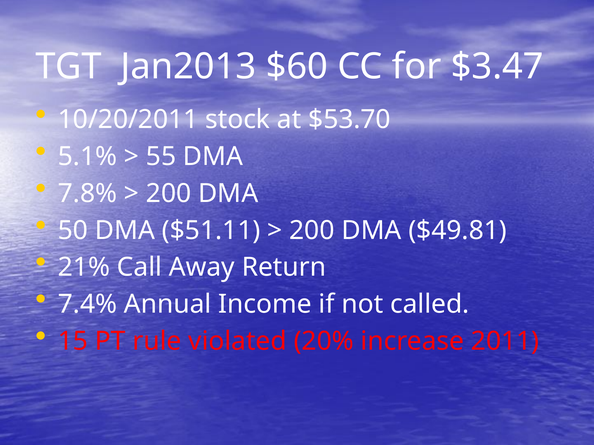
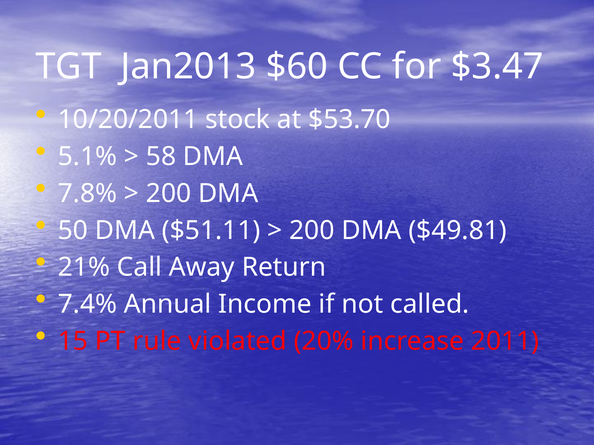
55: 55 -> 58
